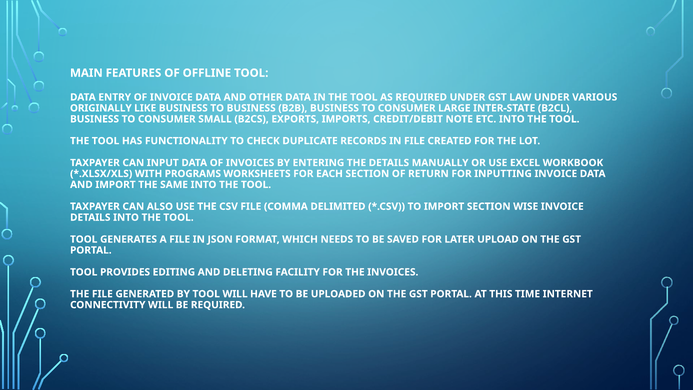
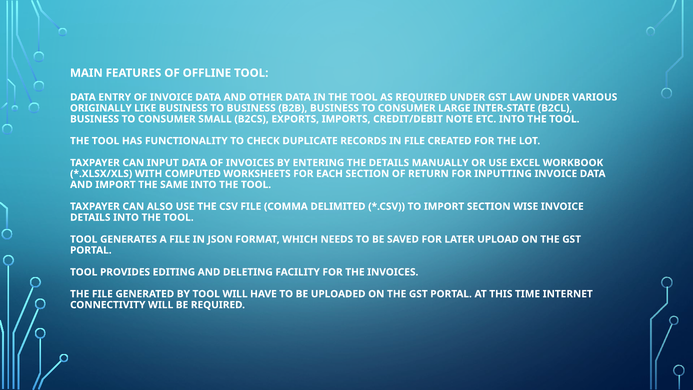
PROGRAMS: PROGRAMS -> COMPUTED
